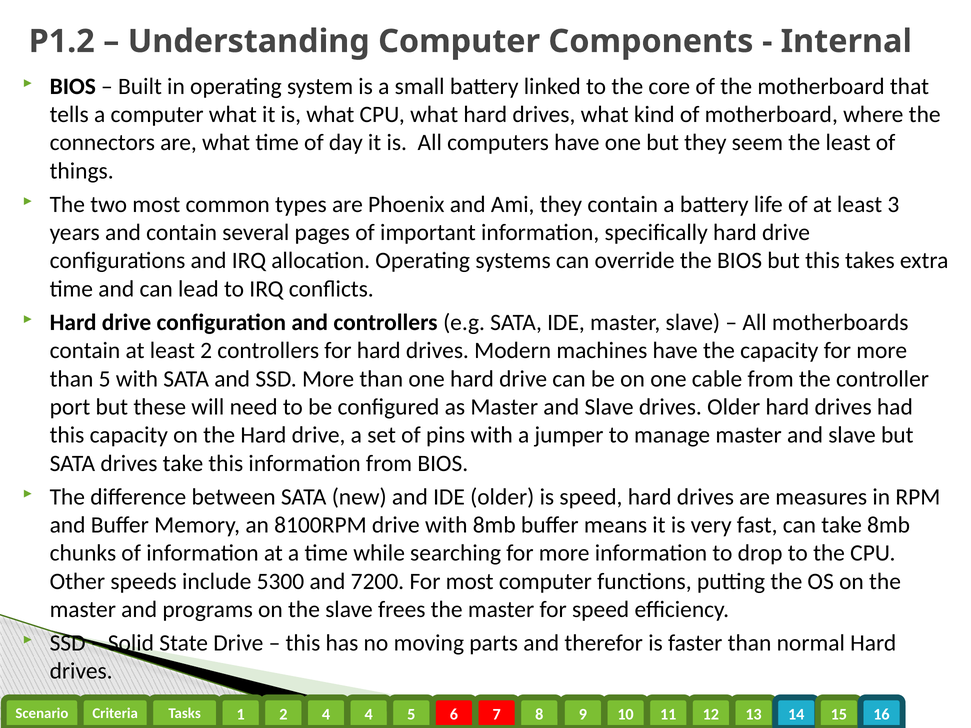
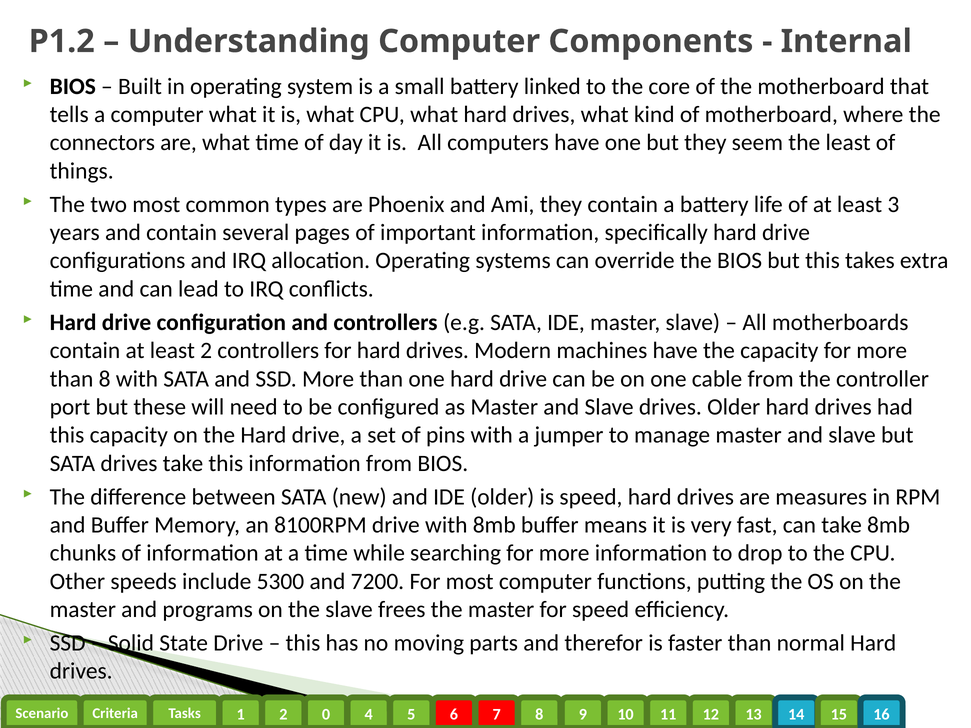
than 5: 5 -> 8
2 4: 4 -> 0
